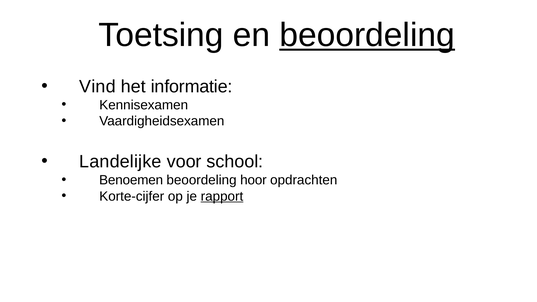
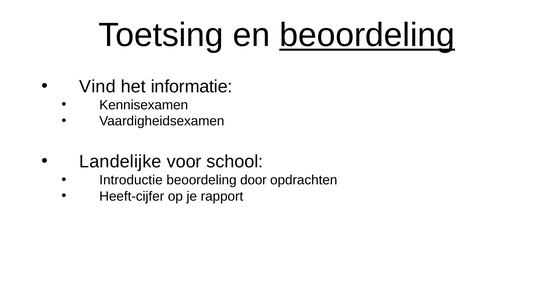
Benoemen: Benoemen -> Introductie
hoor: hoor -> door
Korte-cijfer: Korte-cijfer -> Heeft-cijfer
rapport underline: present -> none
